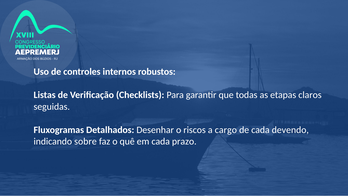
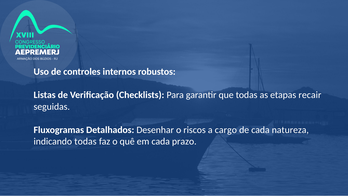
claros: claros -> recair
devendo: devendo -> natureza
indicando sobre: sobre -> todas
